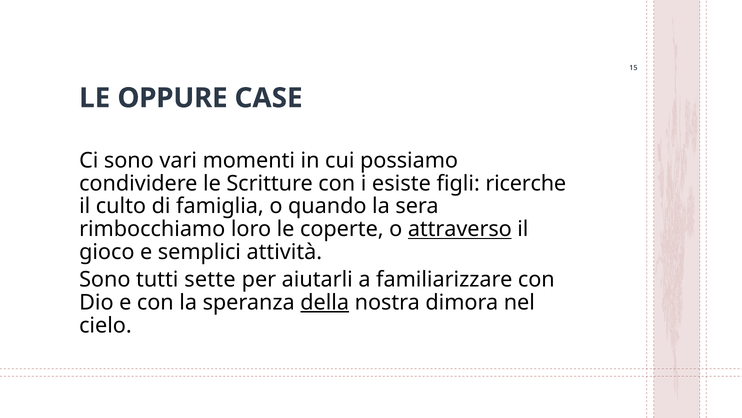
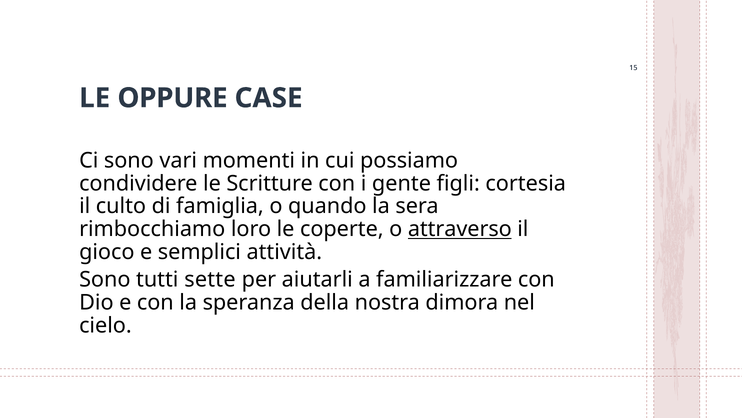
esiste: esiste -> gente
ricerche: ricerche -> cortesia
della underline: present -> none
